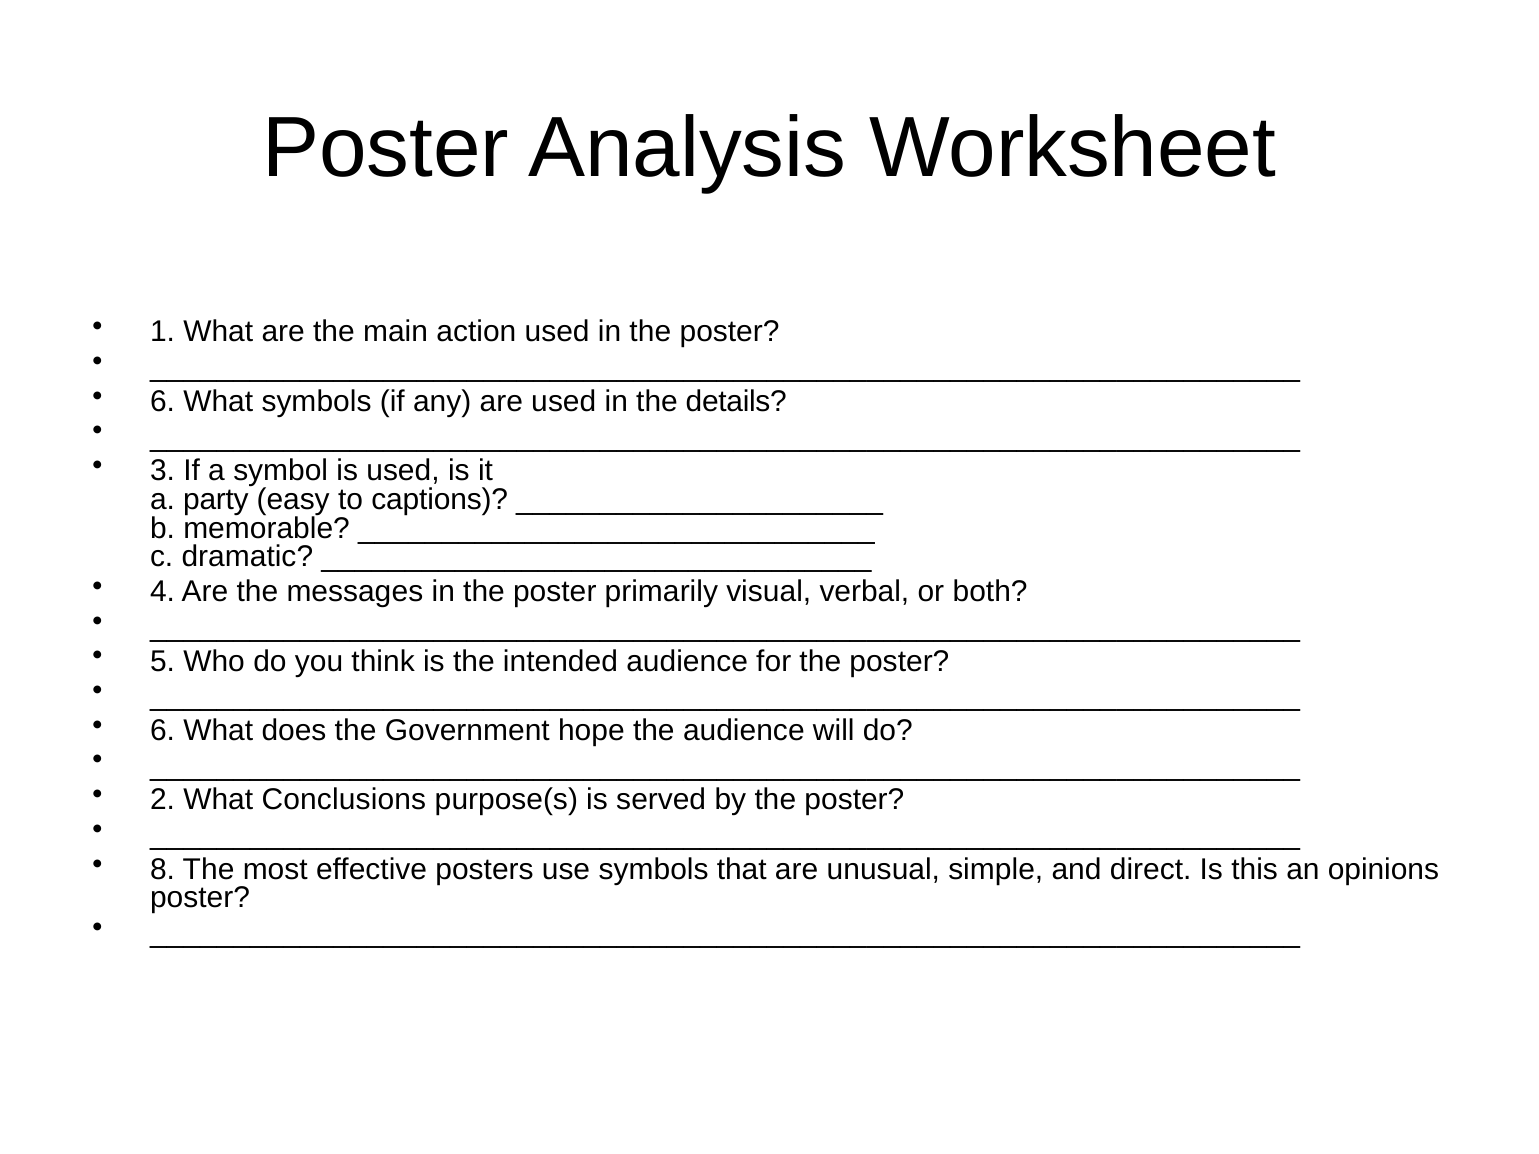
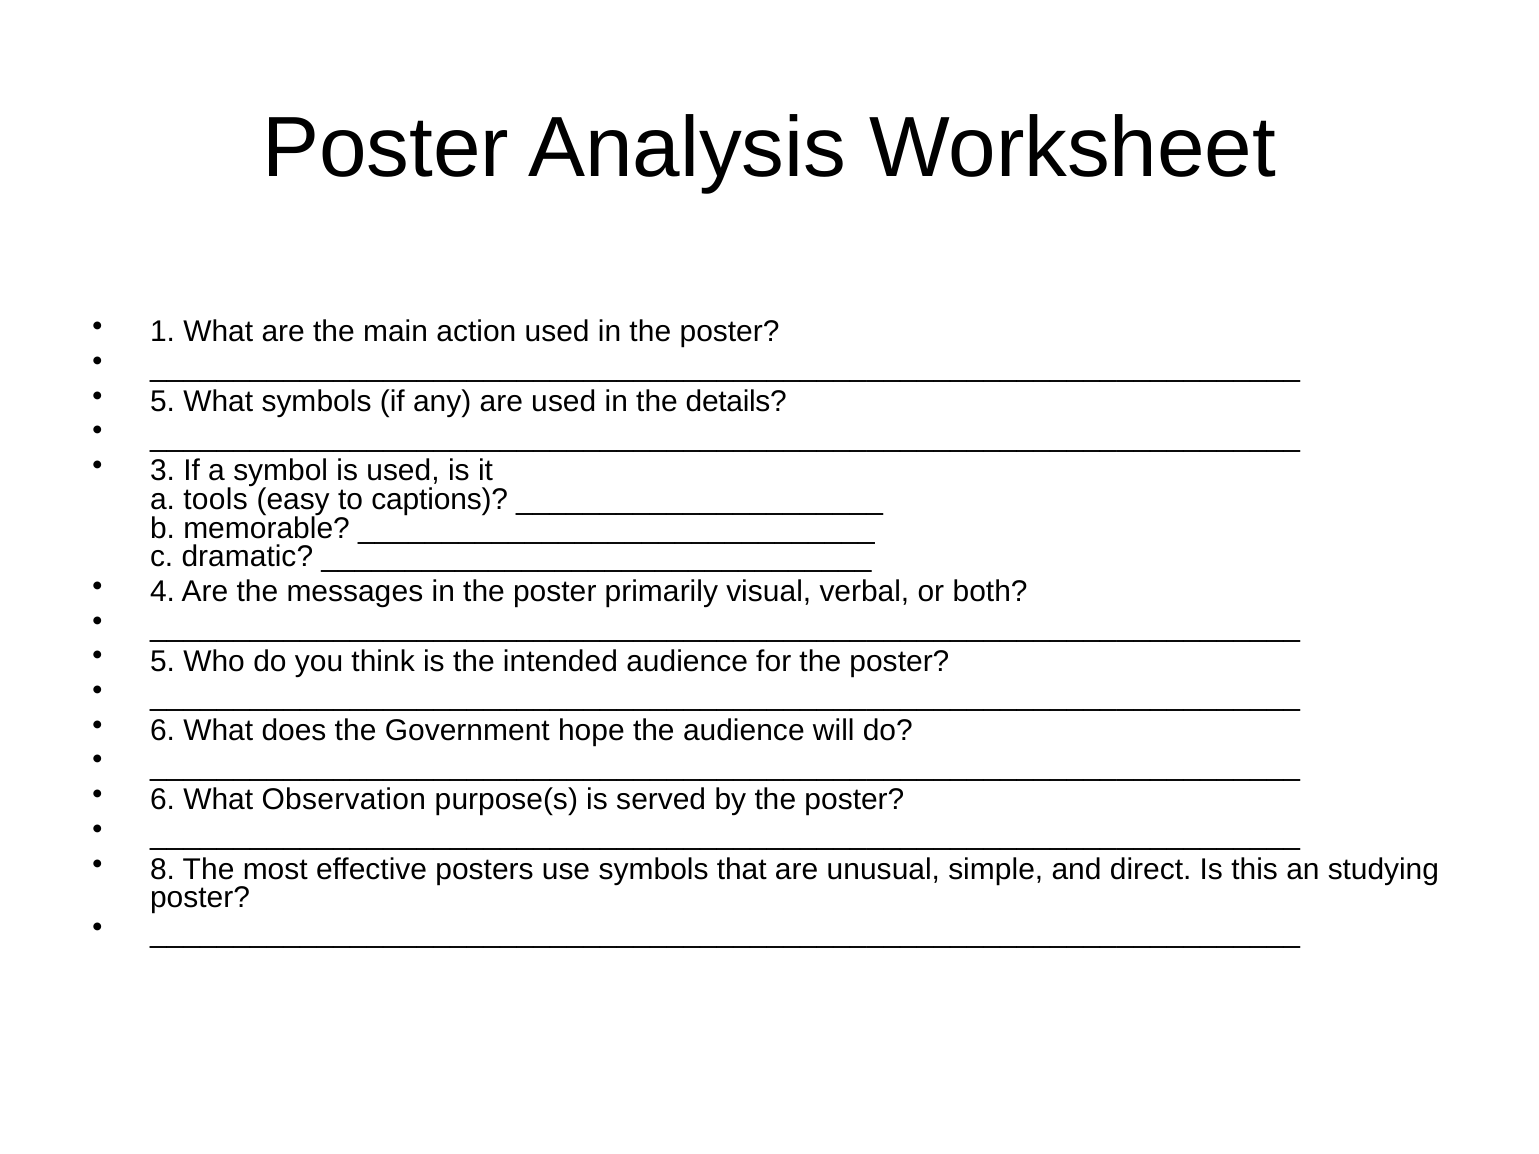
6 at (163, 402): 6 -> 5
party: party -> tools
2 at (163, 800): 2 -> 6
Conclusions: Conclusions -> Observation
opinions: opinions -> studying
